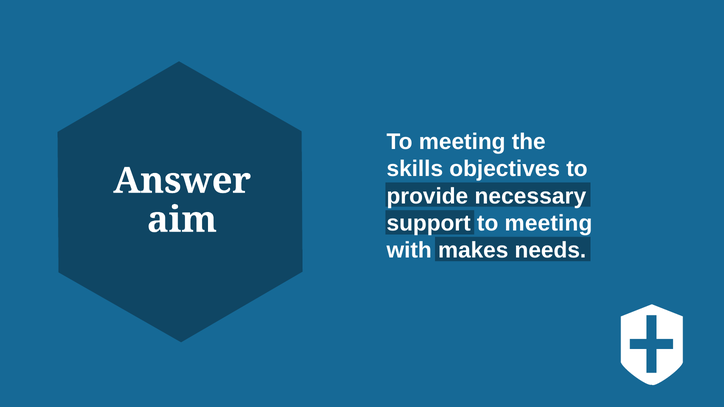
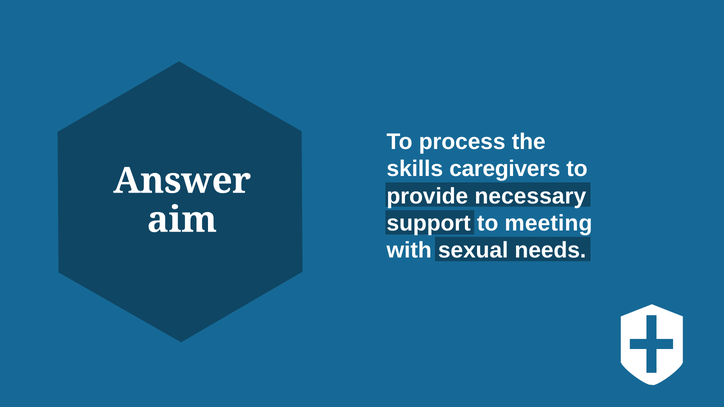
meeting at (462, 142): meeting -> process
objectives: objectives -> caregivers
makes: makes -> sexual
